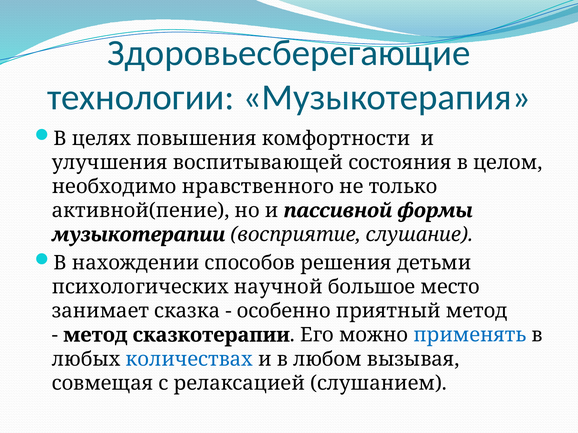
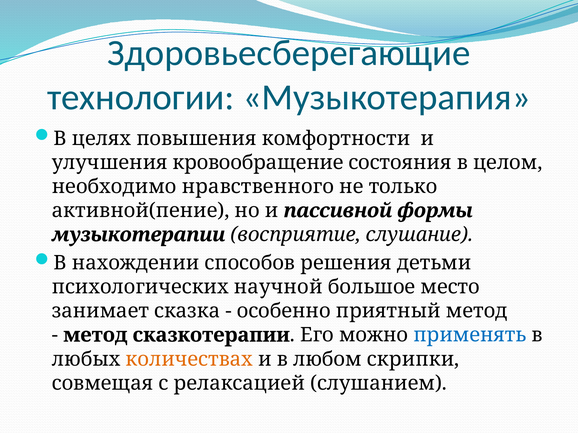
воспитывающей: воспитывающей -> кровообращение
количествах colour: blue -> orange
вызывая: вызывая -> скрипки
